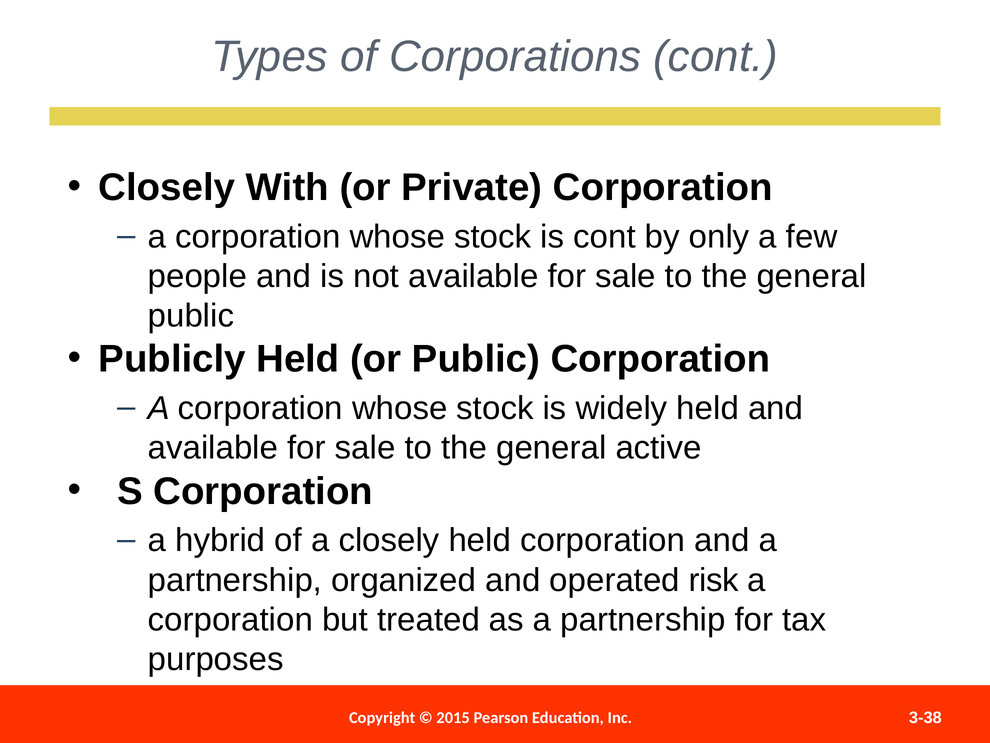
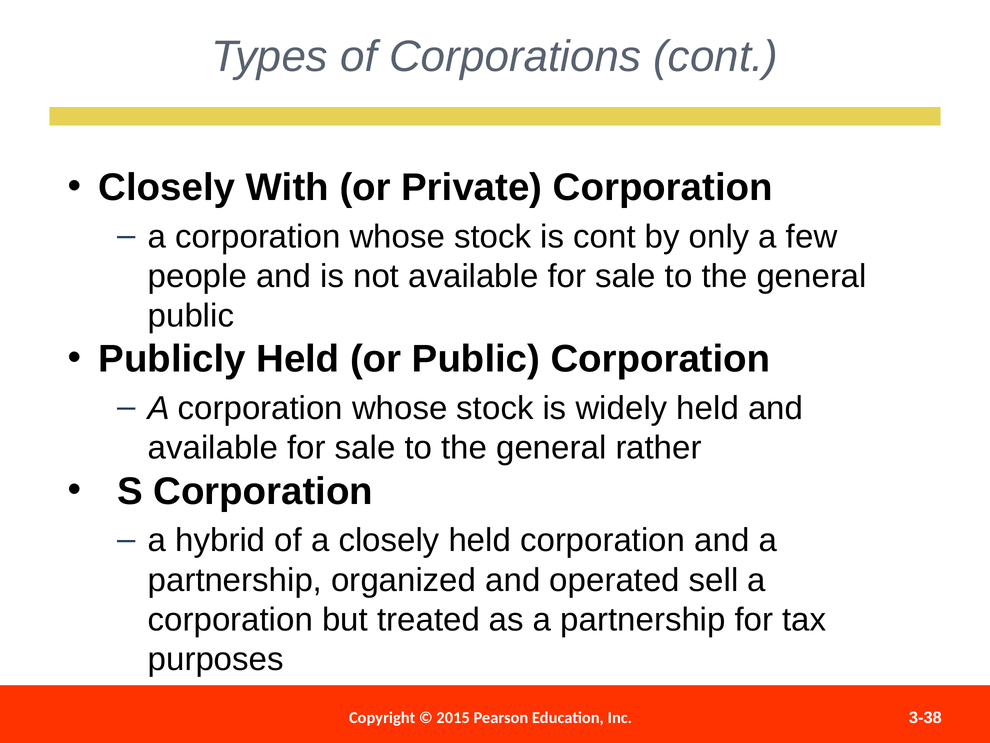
active: active -> rather
risk: risk -> sell
